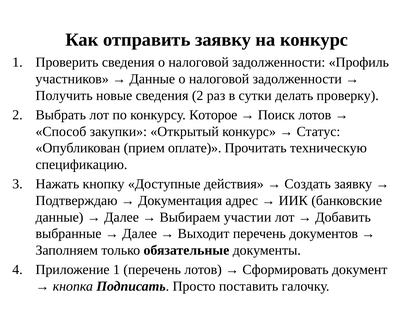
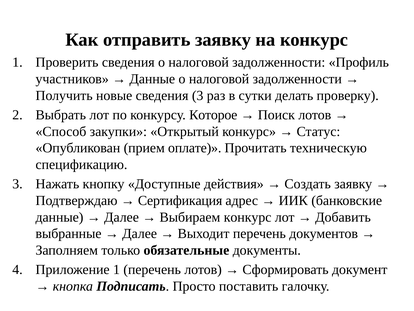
сведения 2: 2 -> 3
Документация: Документация -> Сертификация
Выбираем участии: участии -> конкурс
